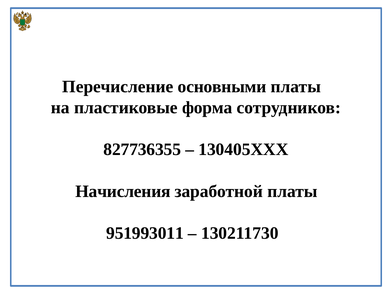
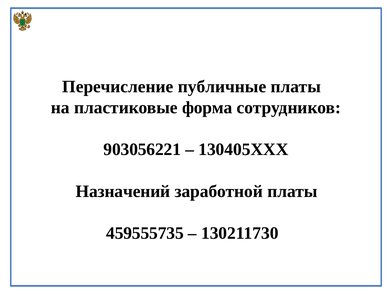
основными: основными -> публичные
827736355: 827736355 -> 903056221
Начисления: Начисления -> Назначений
951993011: 951993011 -> 459555735
